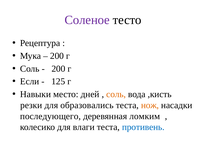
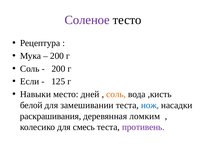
резки: резки -> белой
образовались: образовались -> замешивании
нож colour: orange -> blue
последующего: последующего -> раскрашивания
влаги: влаги -> смесь
противень colour: blue -> purple
